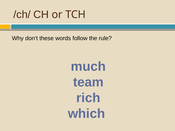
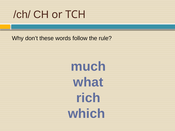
team: team -> what
